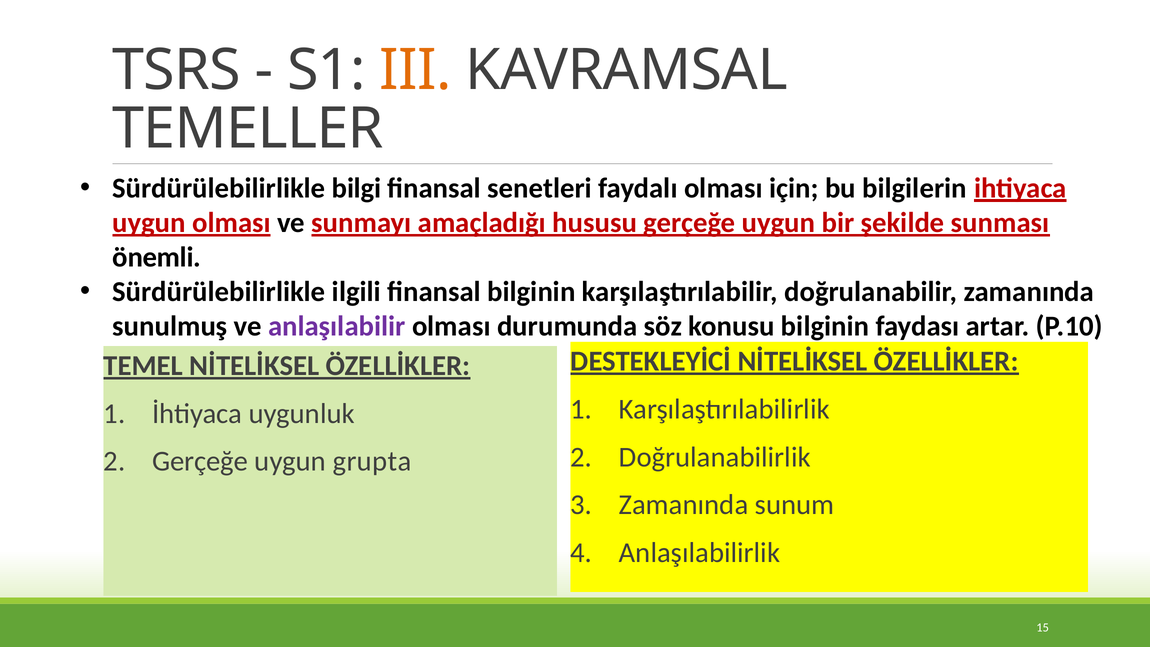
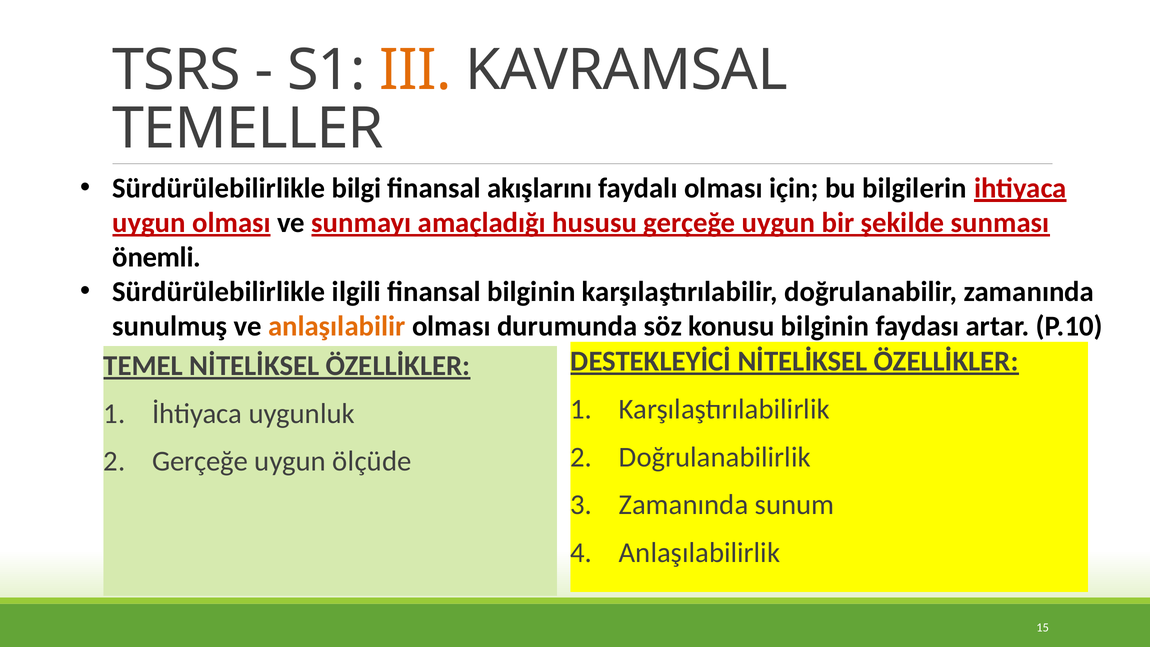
senetleri: senetleri -> akışlarını
anlaşılabilir colour: purple -> orange
grupta: grupta -> ölçüde
